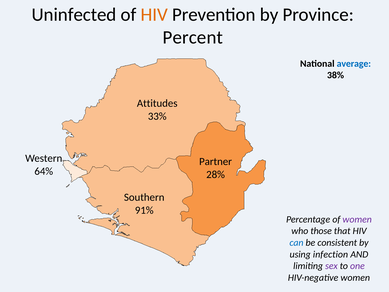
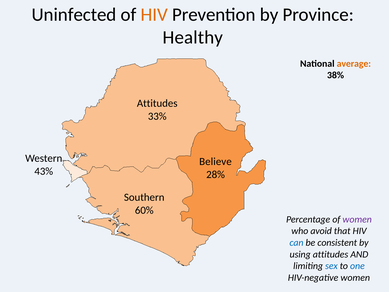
Percent: Percent -> Healthy
average colour: blue -> orange
Partner: Partner -> Believe
64%: 64% -> 43%
91%: 91% -> 60%
those: those -> avoid
using infection: infection -> attitudes
sex colour: purple -> blue
one colour: purple -> blue
